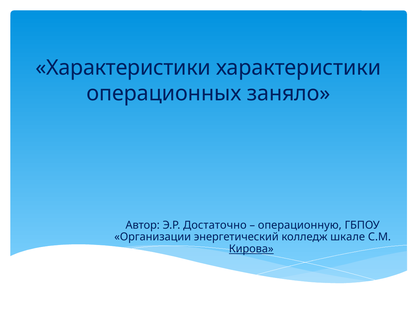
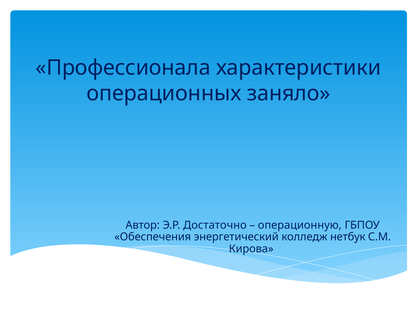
Характеристики at (123, 68): Характеристики -> Профессионала
Организации: Организации -> Обеспечения
шкале: шкале -> нетбук
Кирова underline: present -> none
